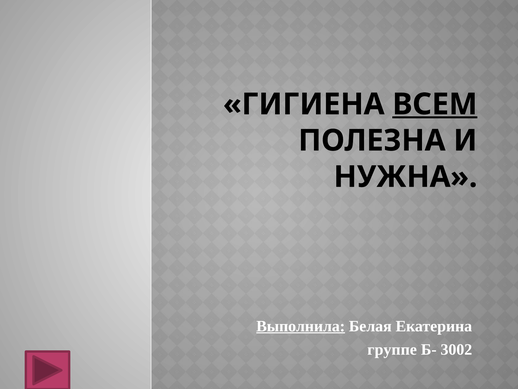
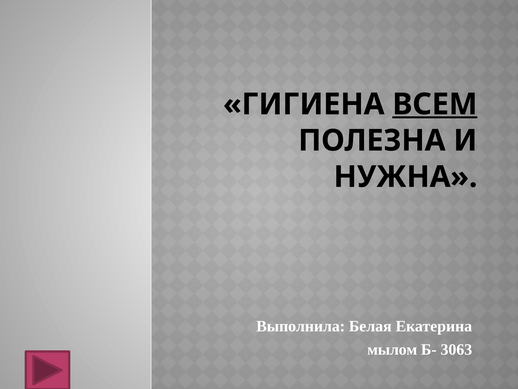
Выполнила underline: present -> none
группе: группе -> мылом
3002: 3002 -> 3063
